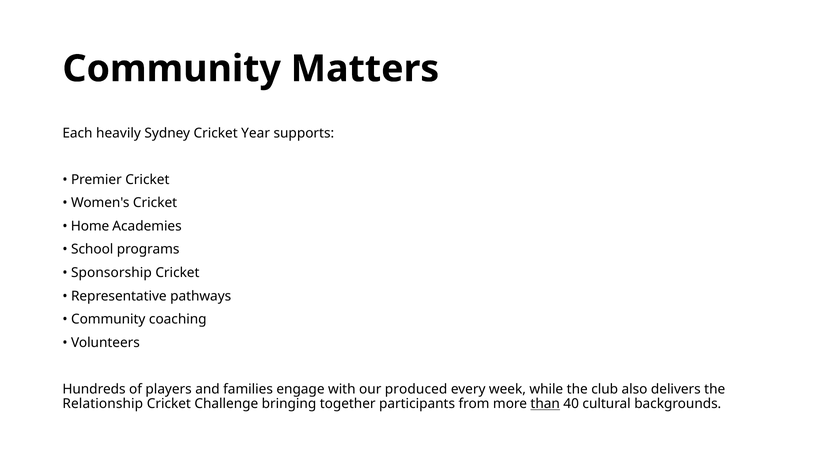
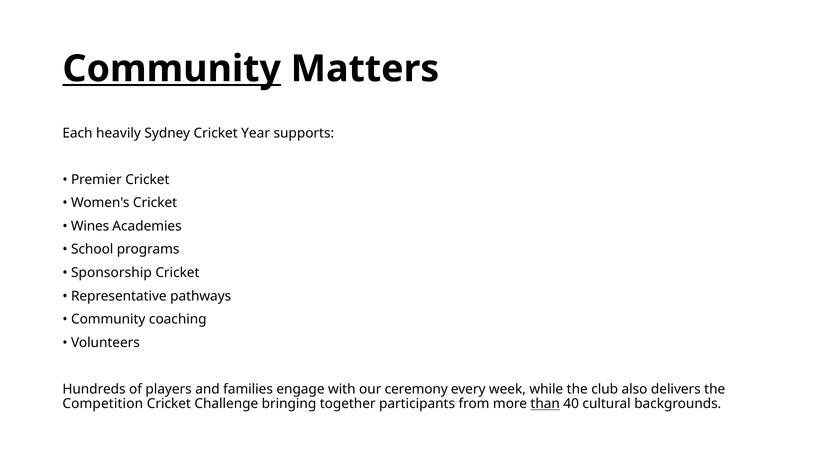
Community at (172, 69) underline: none -> present
Home: Home -> Wines
produced: produced -> ceremony
Relationship: Relationship -> Competition
